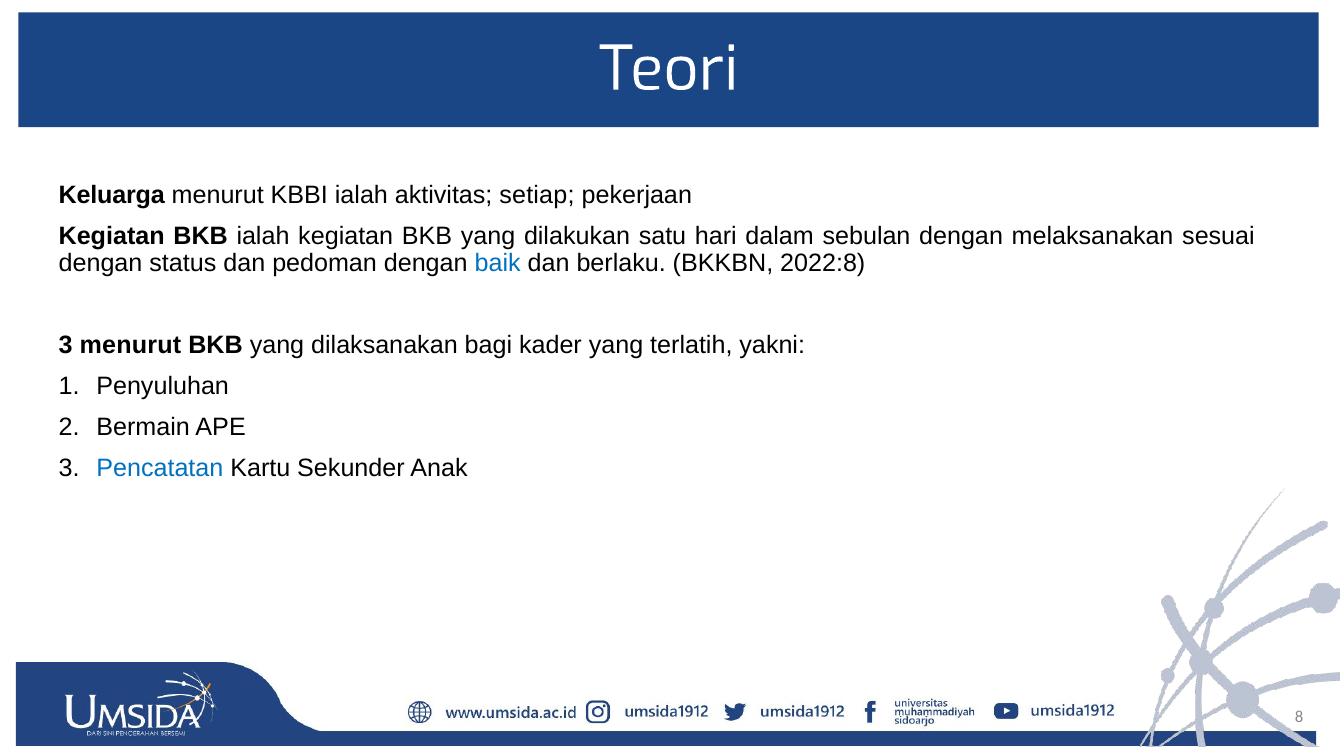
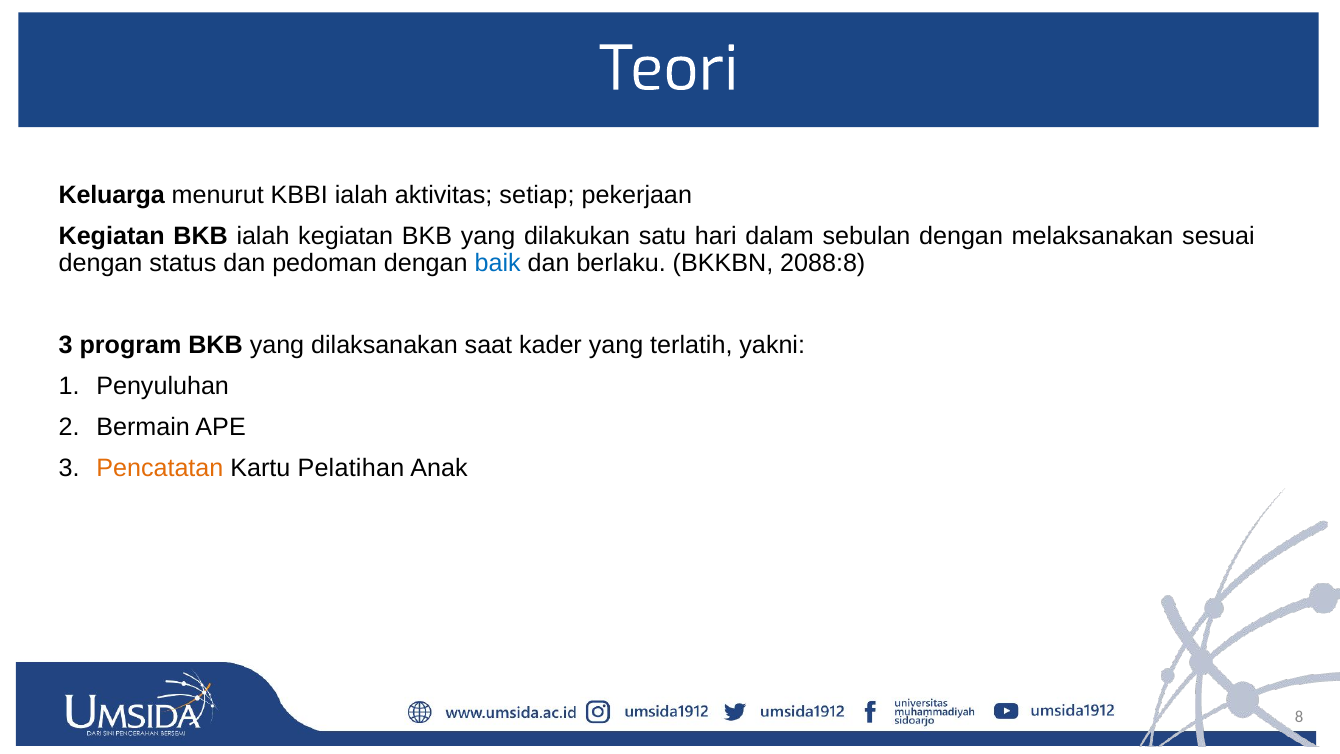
2022:8: 2022:8 -> 2088:8
3 menurut: menurut -> program
bagi: bagi -> saat
Pencatatan colour: blue -> orange
Sekunder: Sekunder -> Pelatihan
